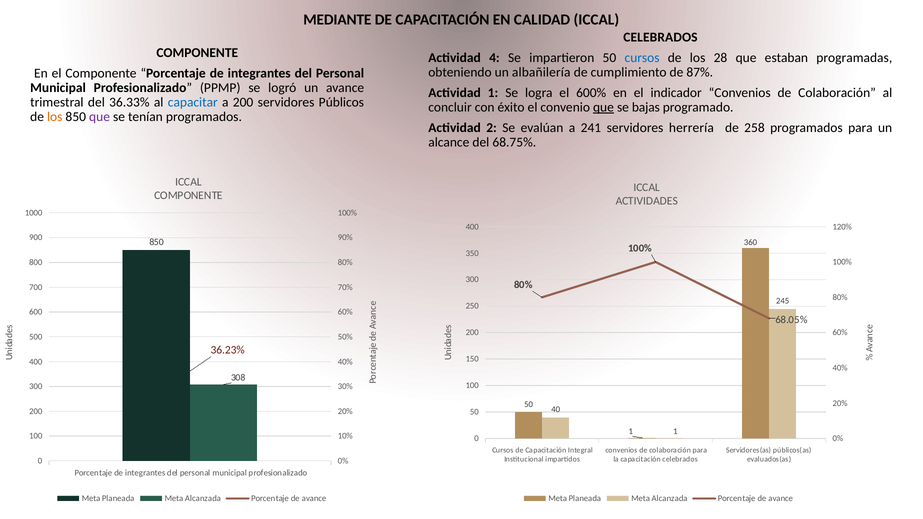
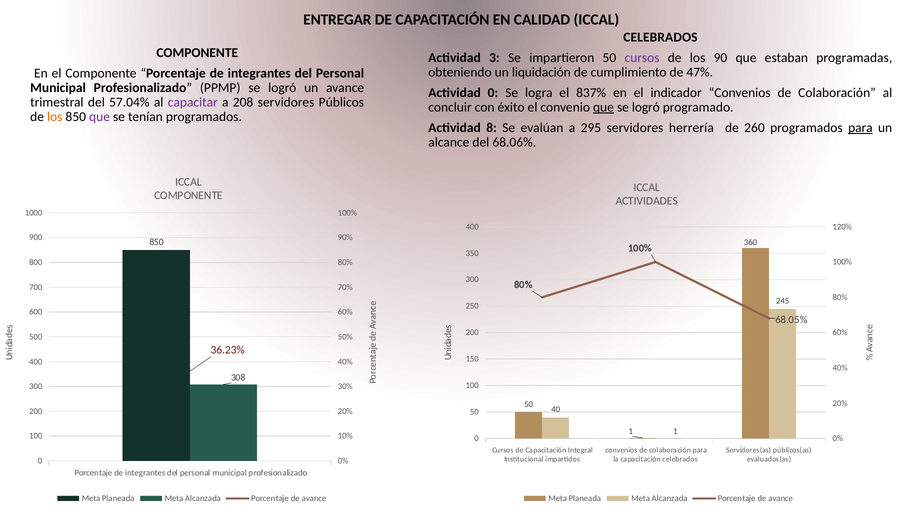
MEDIANTE: MEDIANTE -> ENTREGAR
4: 4 -> 3
cursos at (642, 58) colour: blue -> purple
28: 28 -> 90
albañilería: albañilería -> liquidación
87%: 87% -> 47%
Actividad 1: 1 -> 0
600%: 600% -> 837%
36.33%: 36.33% -> 57.04%
capacitar colour: blue -> purple
a 200: 200 -> 208
bajas at (646, 107): bajas -> logró
2: 2 -> 8
241: 241 -> 295
258: 258 -> 260
para at (860, 128) underline: none -> present
68.75%: 68.75% -> 68.06%
